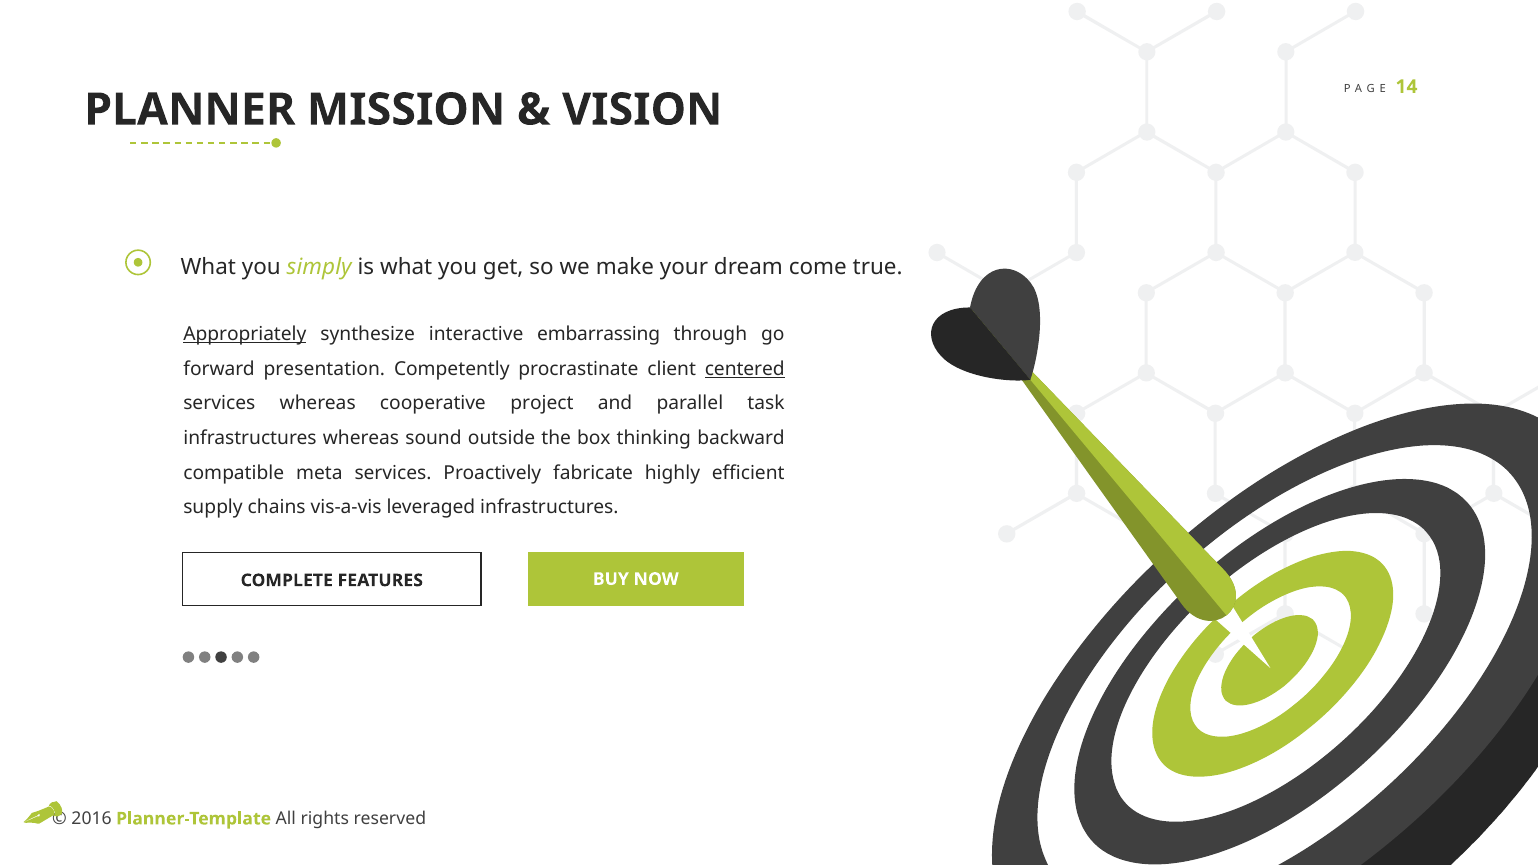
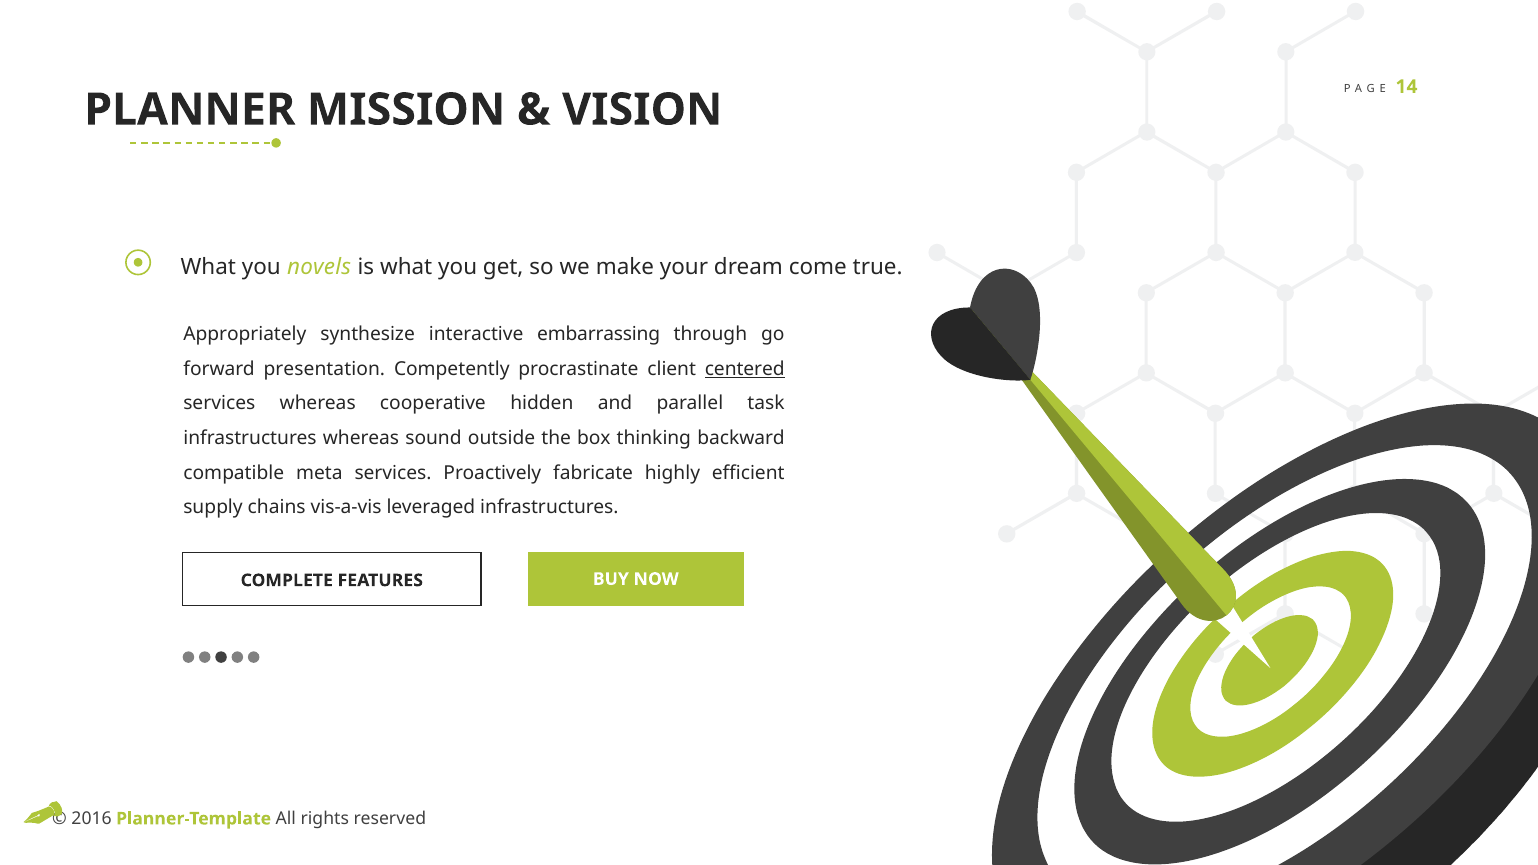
simply: simply -> novels
Appropriately underline: present -> none
project: project -> hidden
